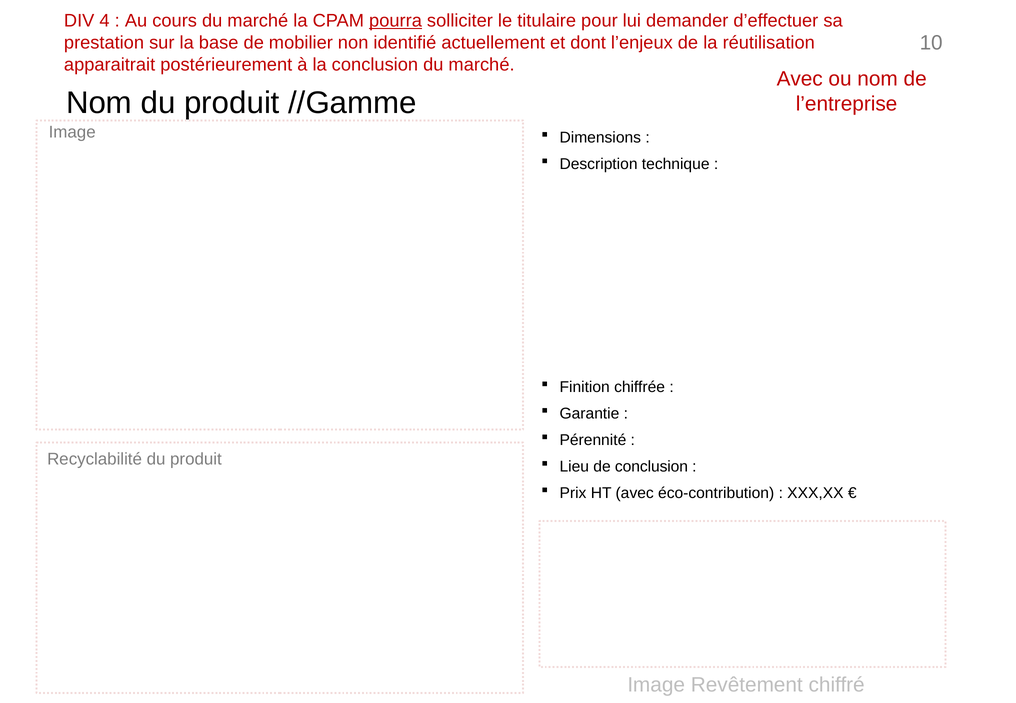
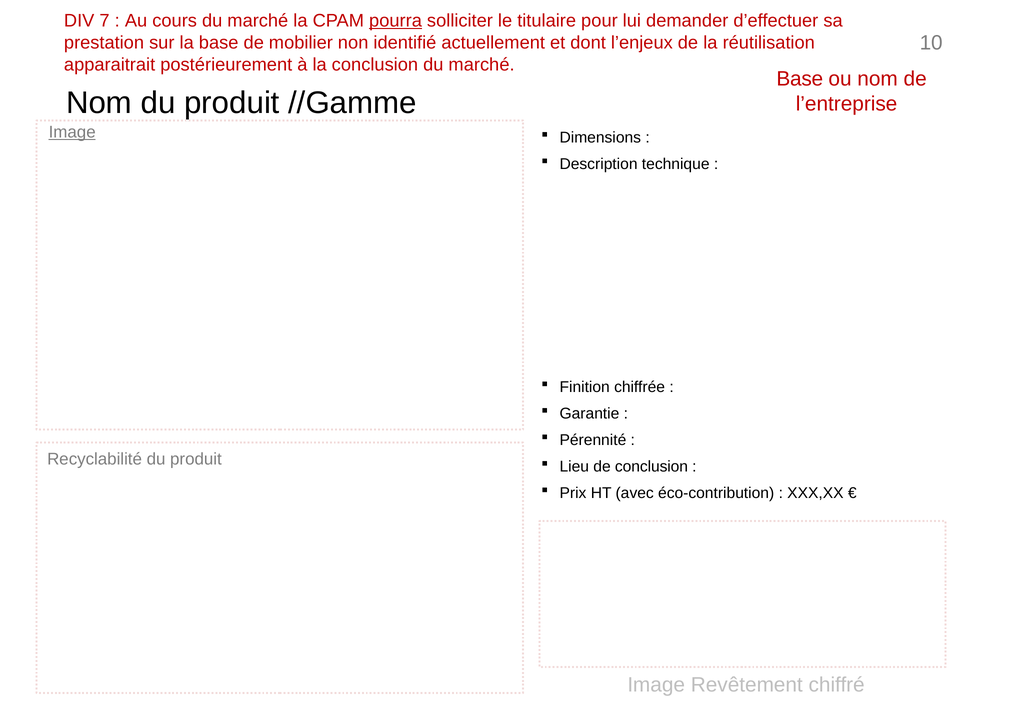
4: 4 -> 7
Avec at (800, 79): Avec -> Base
Image at (72, 132) underline: none -> present
